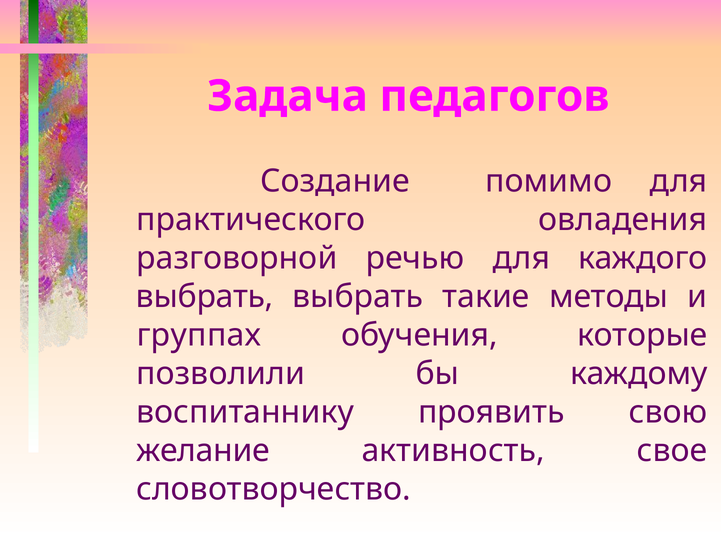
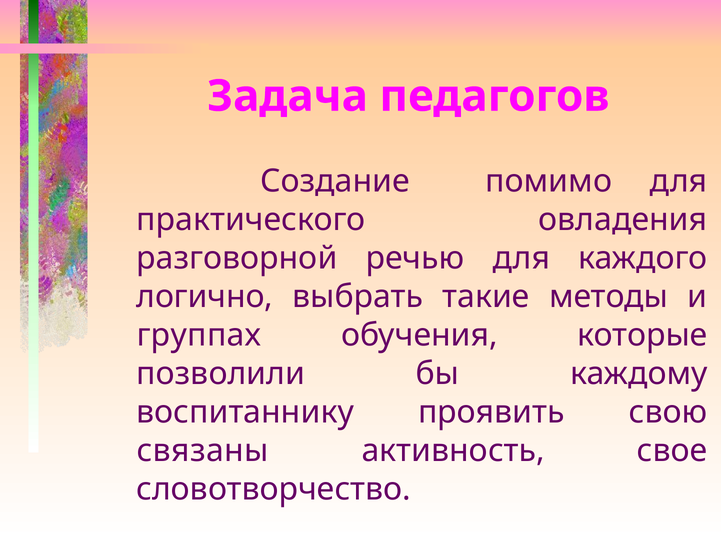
выбрать at (205, 297): выбрать -> логично
желание: желание -> связаны
